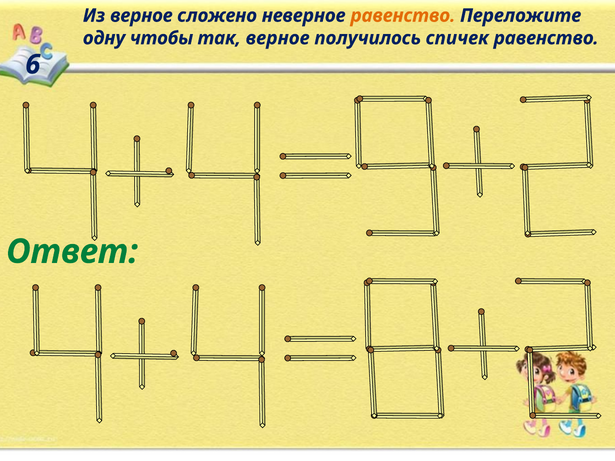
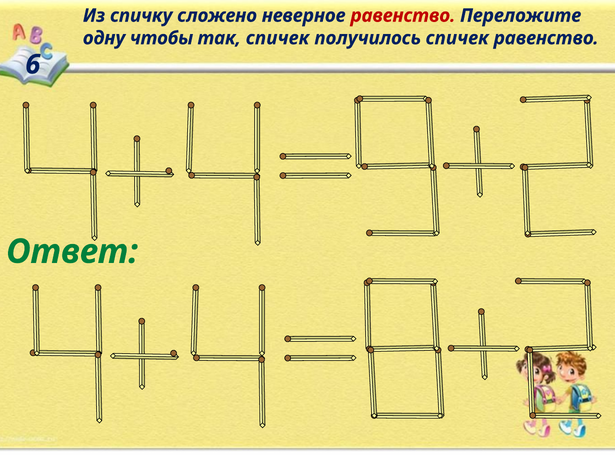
Из верное: верное -> спичку
равенство at (403, 16) colour: orange -> red
так верное: верное -> спичек
